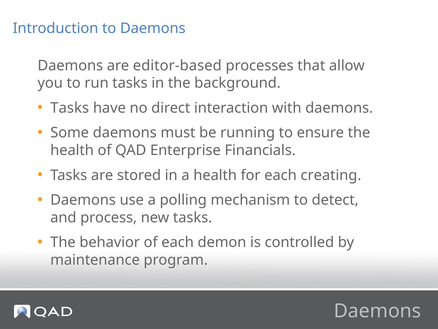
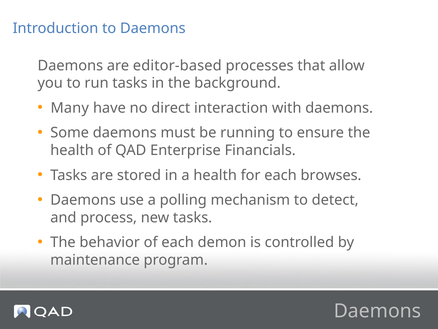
Tasks at (70, 108): Tasks -> Many
creating: creating -> browses
